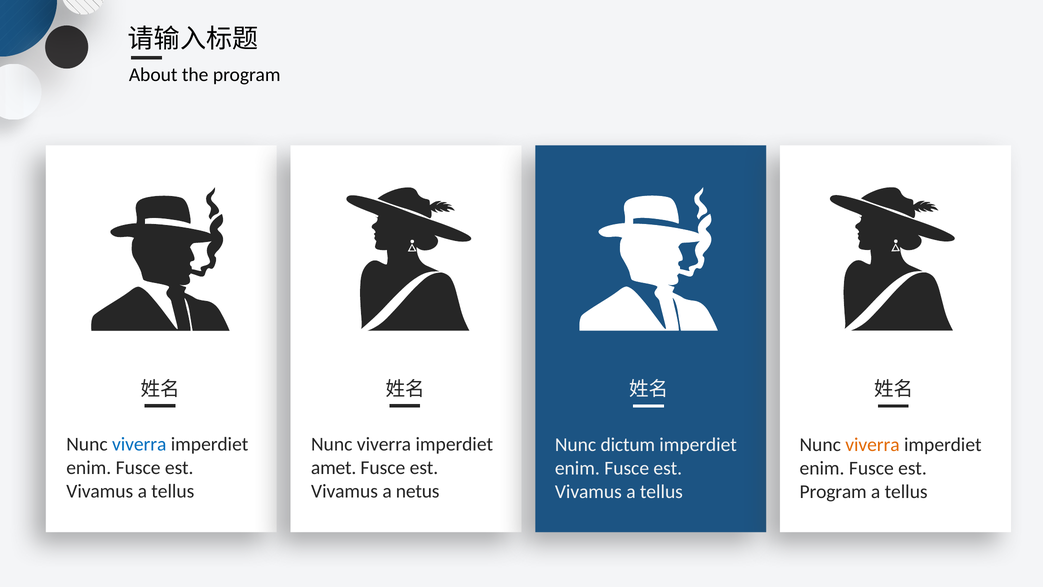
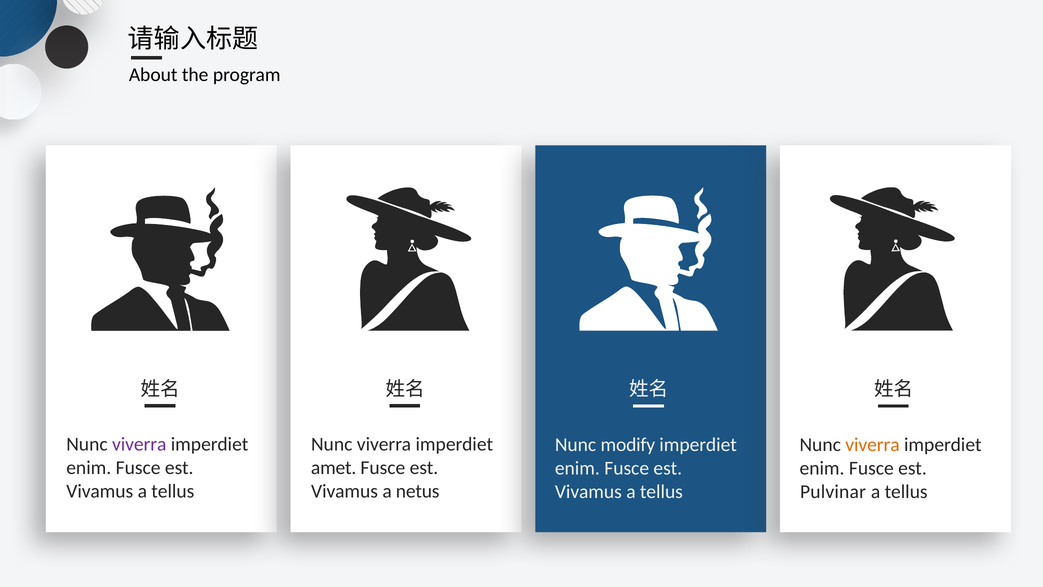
viverra at (139, 444) colour: blue -> purple
dictum: dictum -> modify
Program at (833, 491): Program -> Pulvinar
